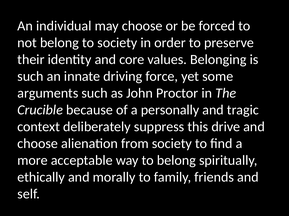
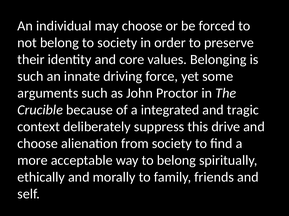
personally: personally -> integrated
